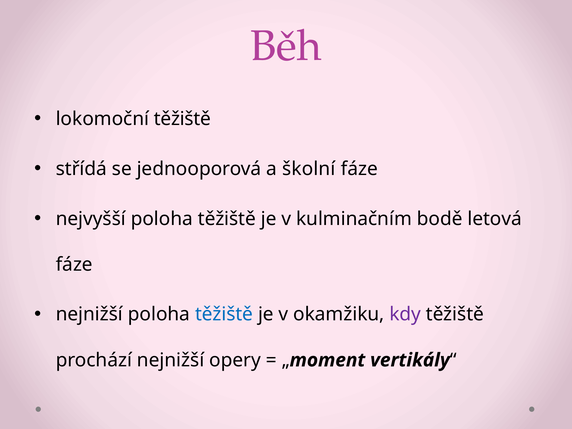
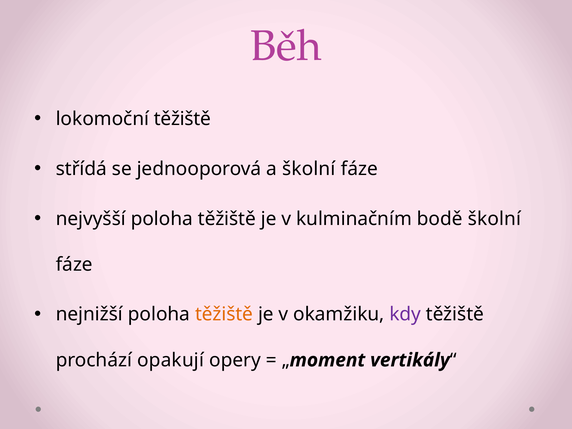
bodě letová: letová -> školní
těžiště at (224, 314) colour: blue -> orange
prochází nejnižší: nejnižší -> opakují
